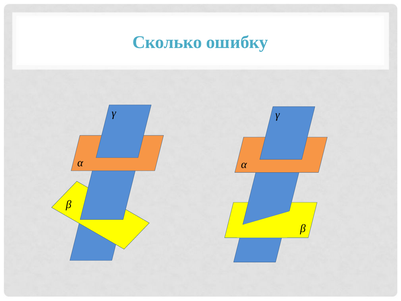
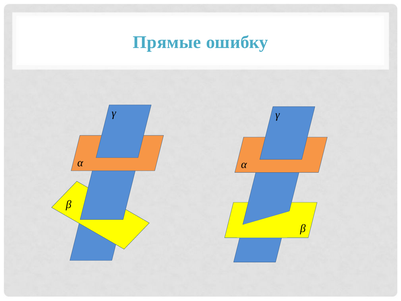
Сколько: Сколько -> Прямые
